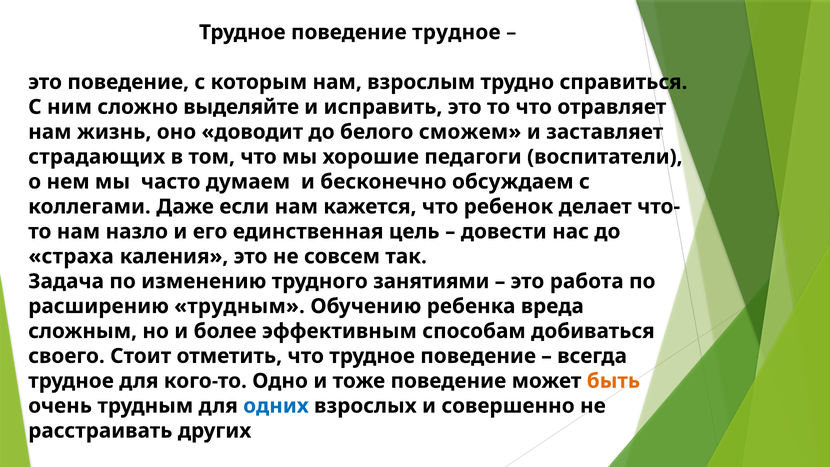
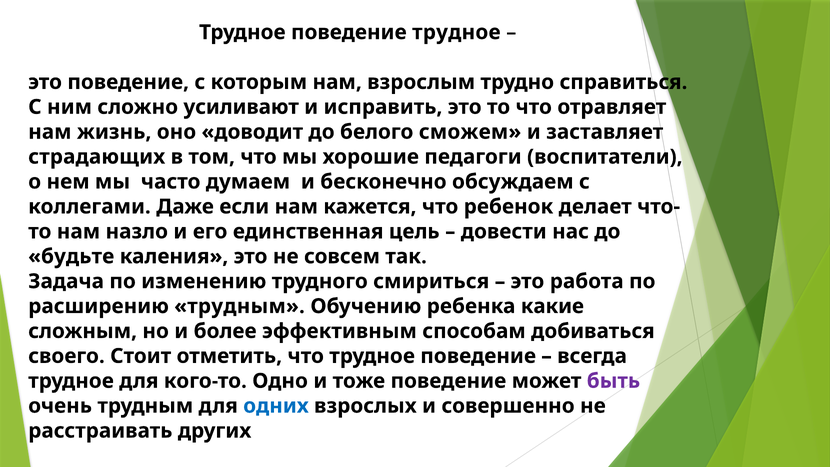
выделяйте: выделяйте -> усиливают
страха: страха -> будьте
занятиями: занятиями -> смириться
вреда: вреда -> какие
быть colour: orange -> purple
